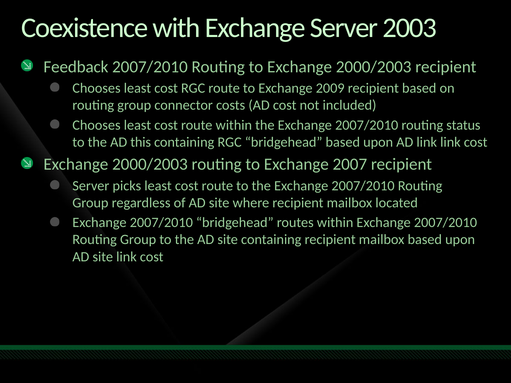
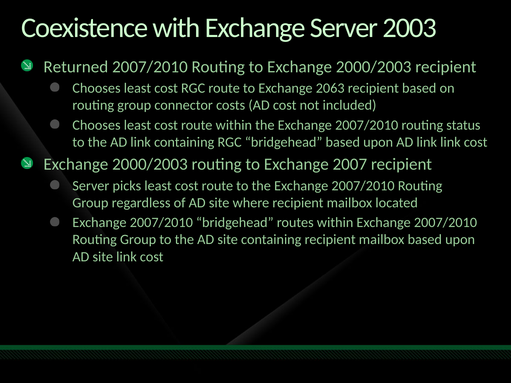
Feedback: Feedback -> Returned
2009: 2009 -> 2063
the AD this: this -> link
